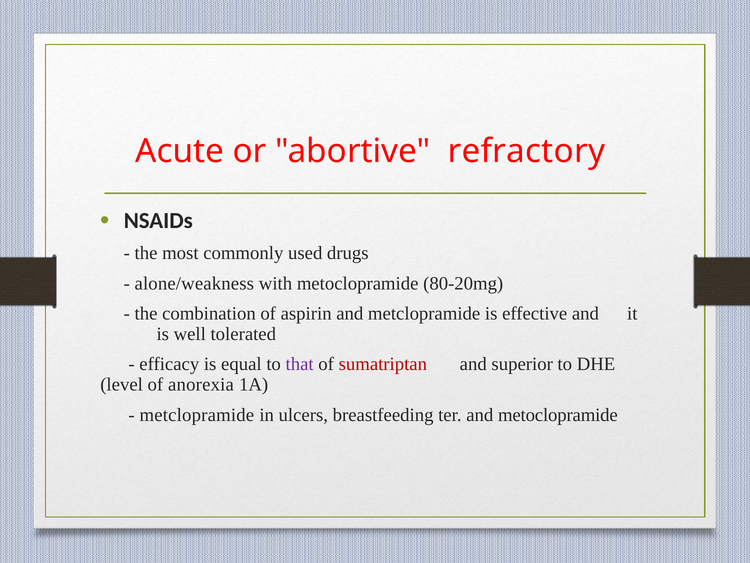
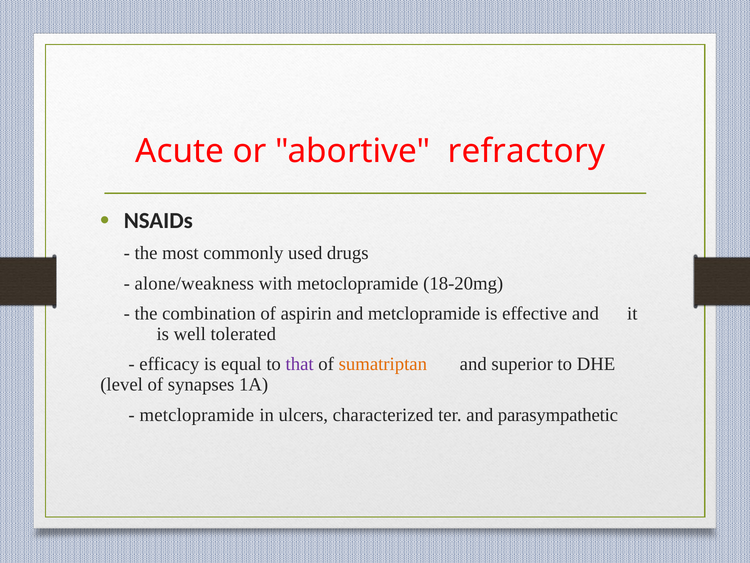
80-20mg: 80-20mg -> 18-20mg
sumatriptan colour: red -> orange
anorexia: anorexia -> synapses
breastfeeding: breastfeeding -> characterized
and metoclopramide: metoclopramide -> parasympathetic
